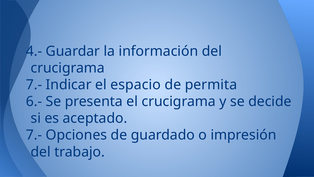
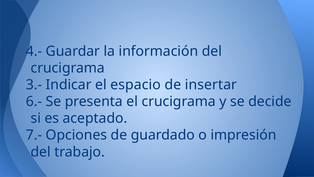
7.- at (34, 85): 7.- -> 3.-
permita: permita -> insertar
